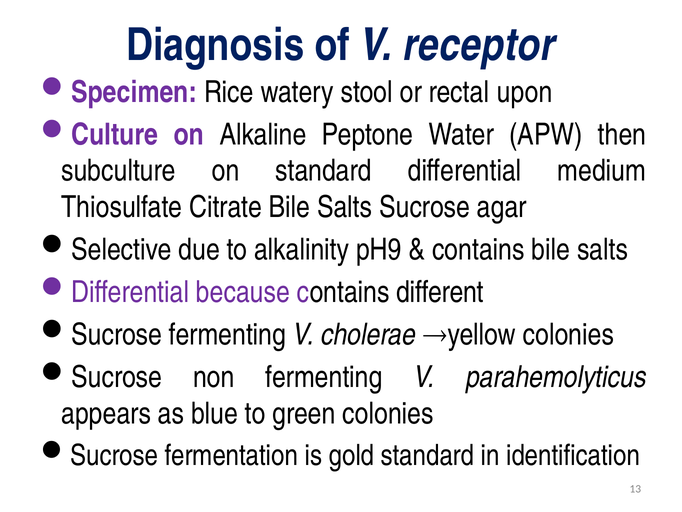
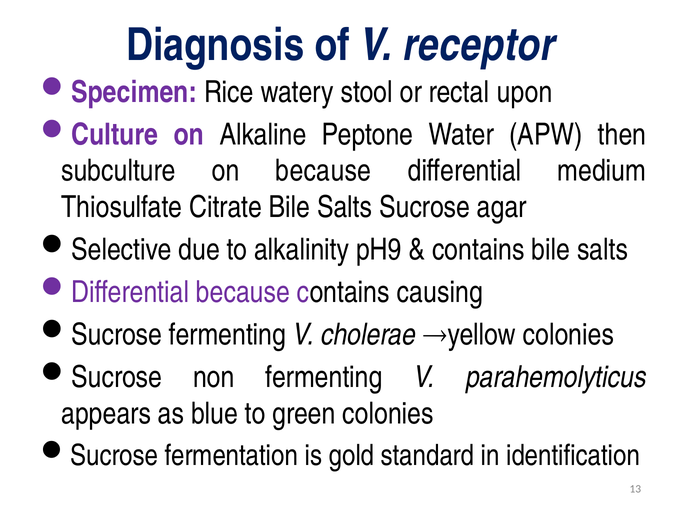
on standard: standard -> because
different: different -> causing
